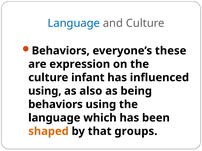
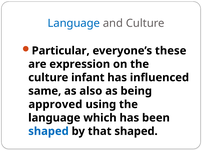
Behaviors at (61, 51): Behaviors -> Particular
using at (45, 91): using -> same
behaviors at (55, 105): behaviors -> approved
shaped at (48, 132) colour: orange -> blue
that groups: groups -> shaped
